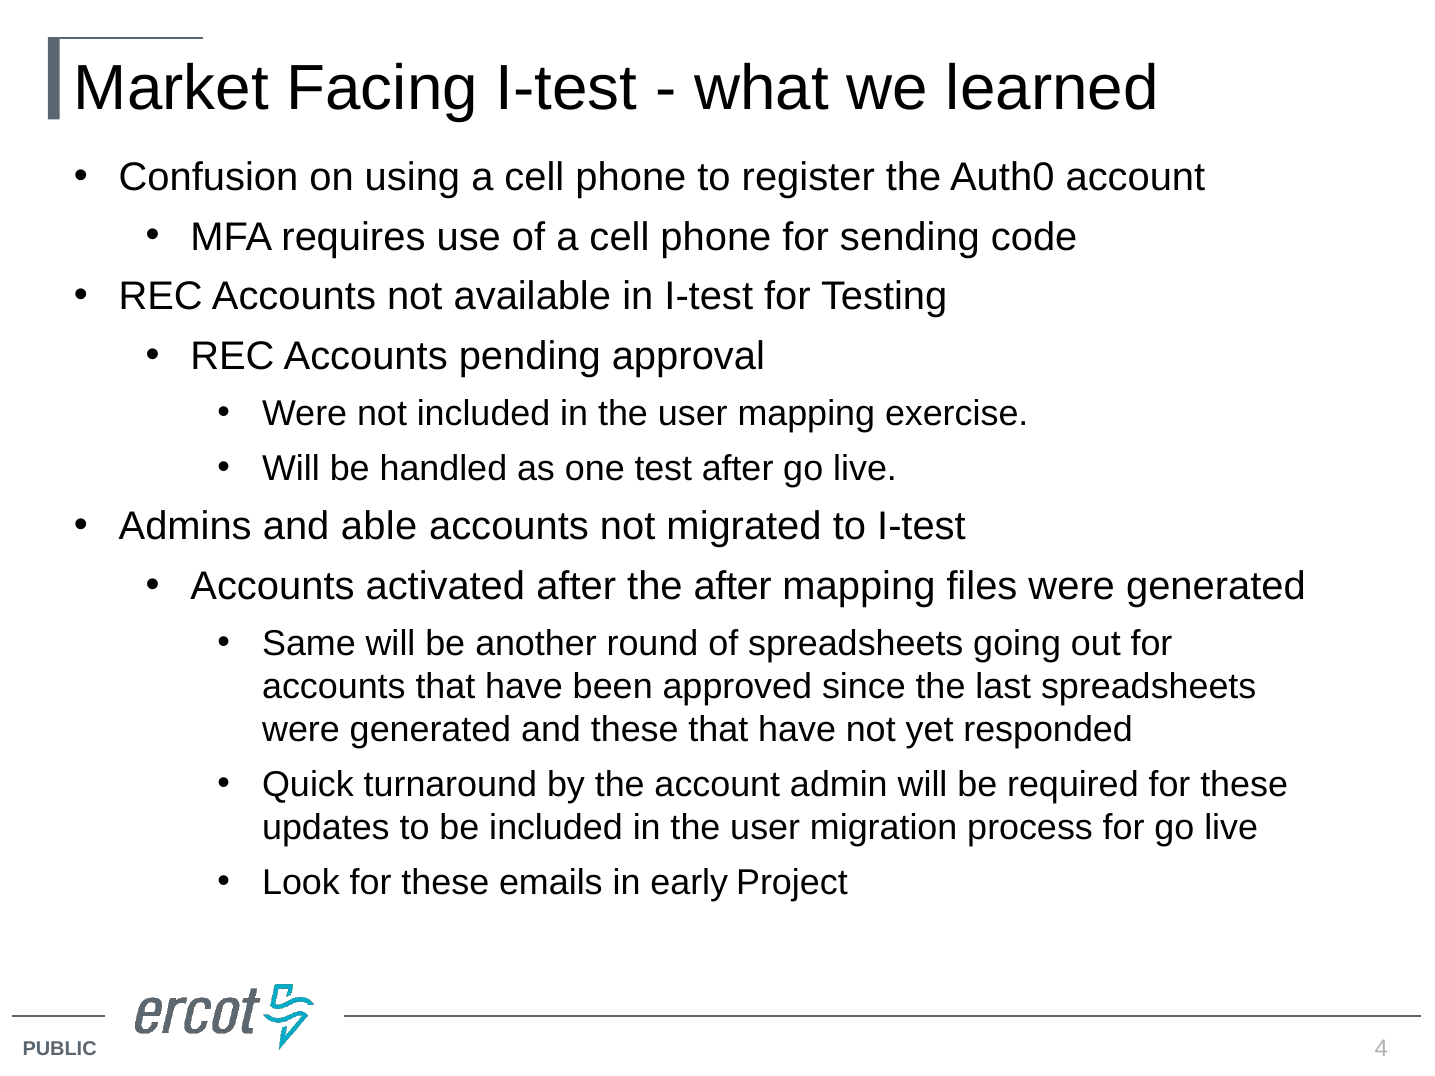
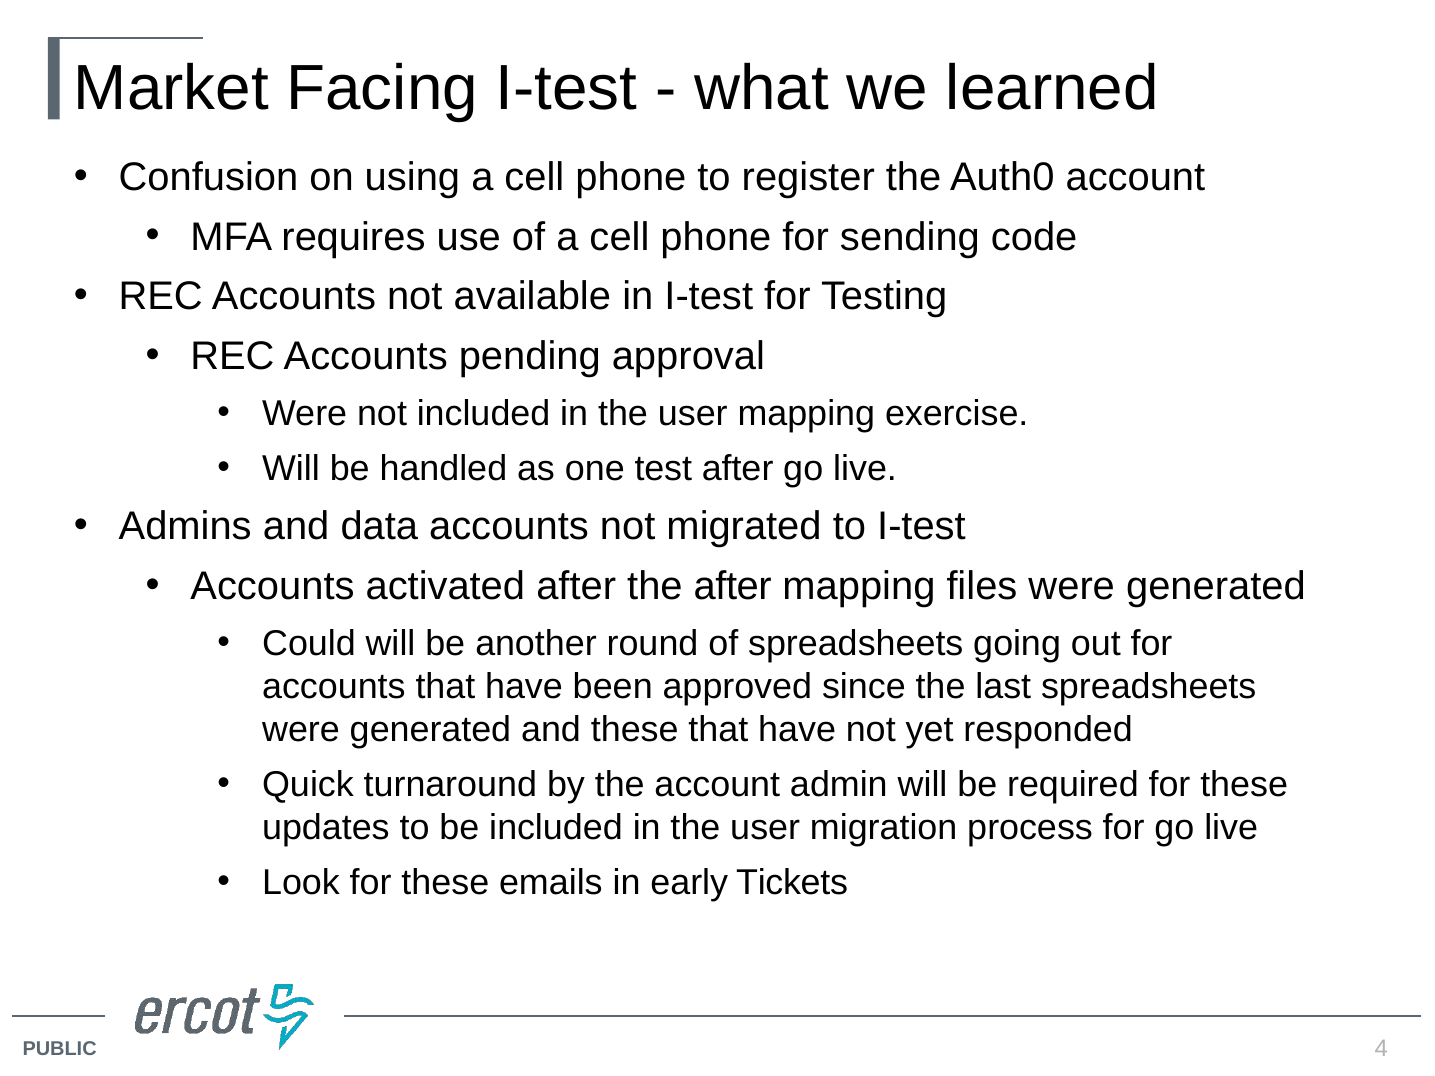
able: able -> data
Same: Same -> Could
Project: Project -> Tickets
